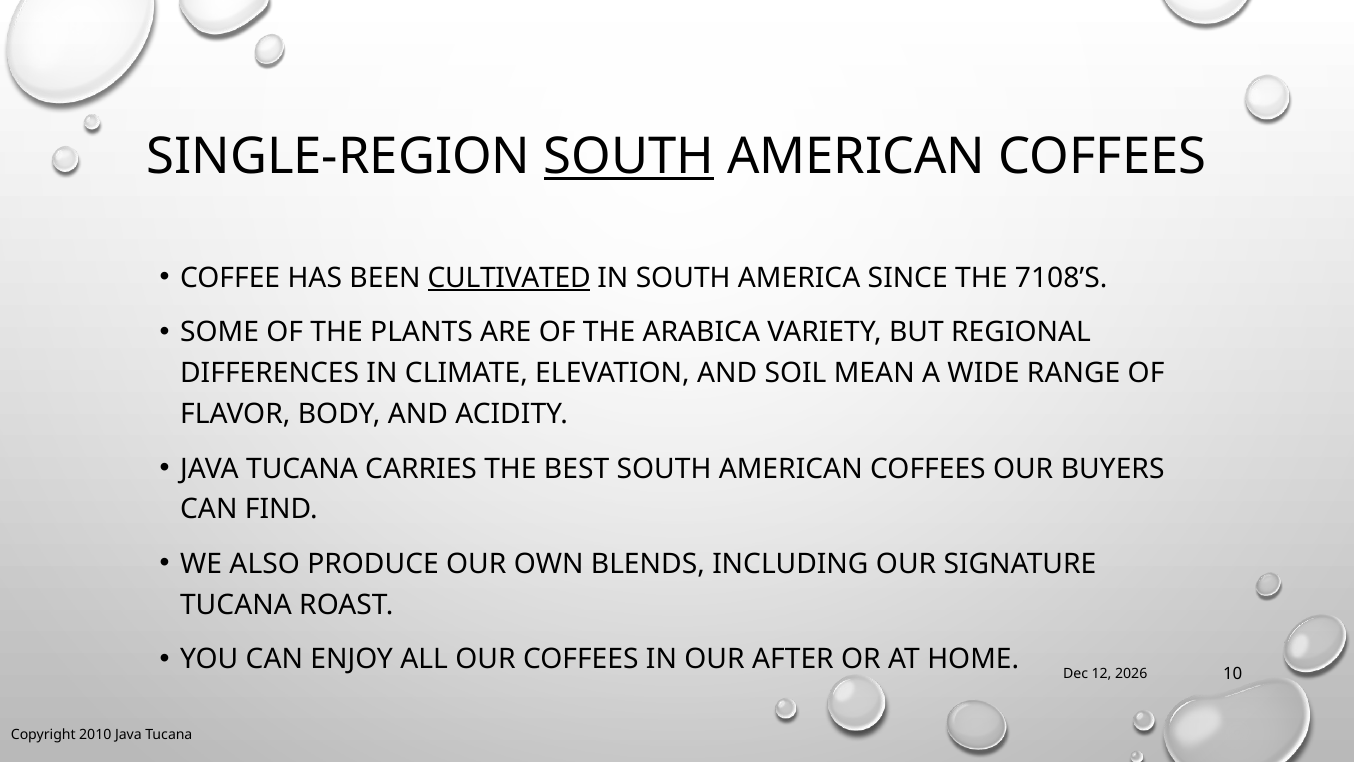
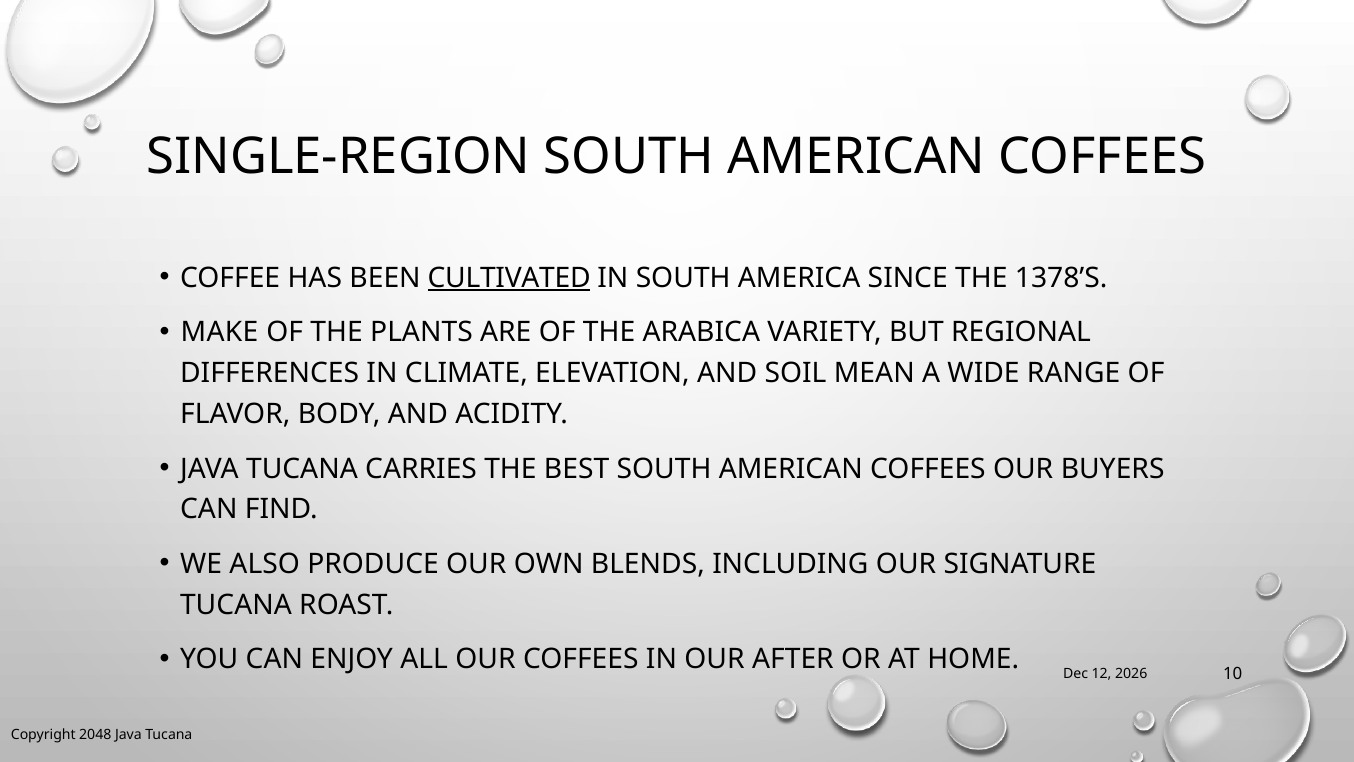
SOUTH at (629, 157) underline: present -> none
7108’S: 7108’S -> 1378’S
SOME: SOME -> MAKE
2010: 2010 -> 2048
